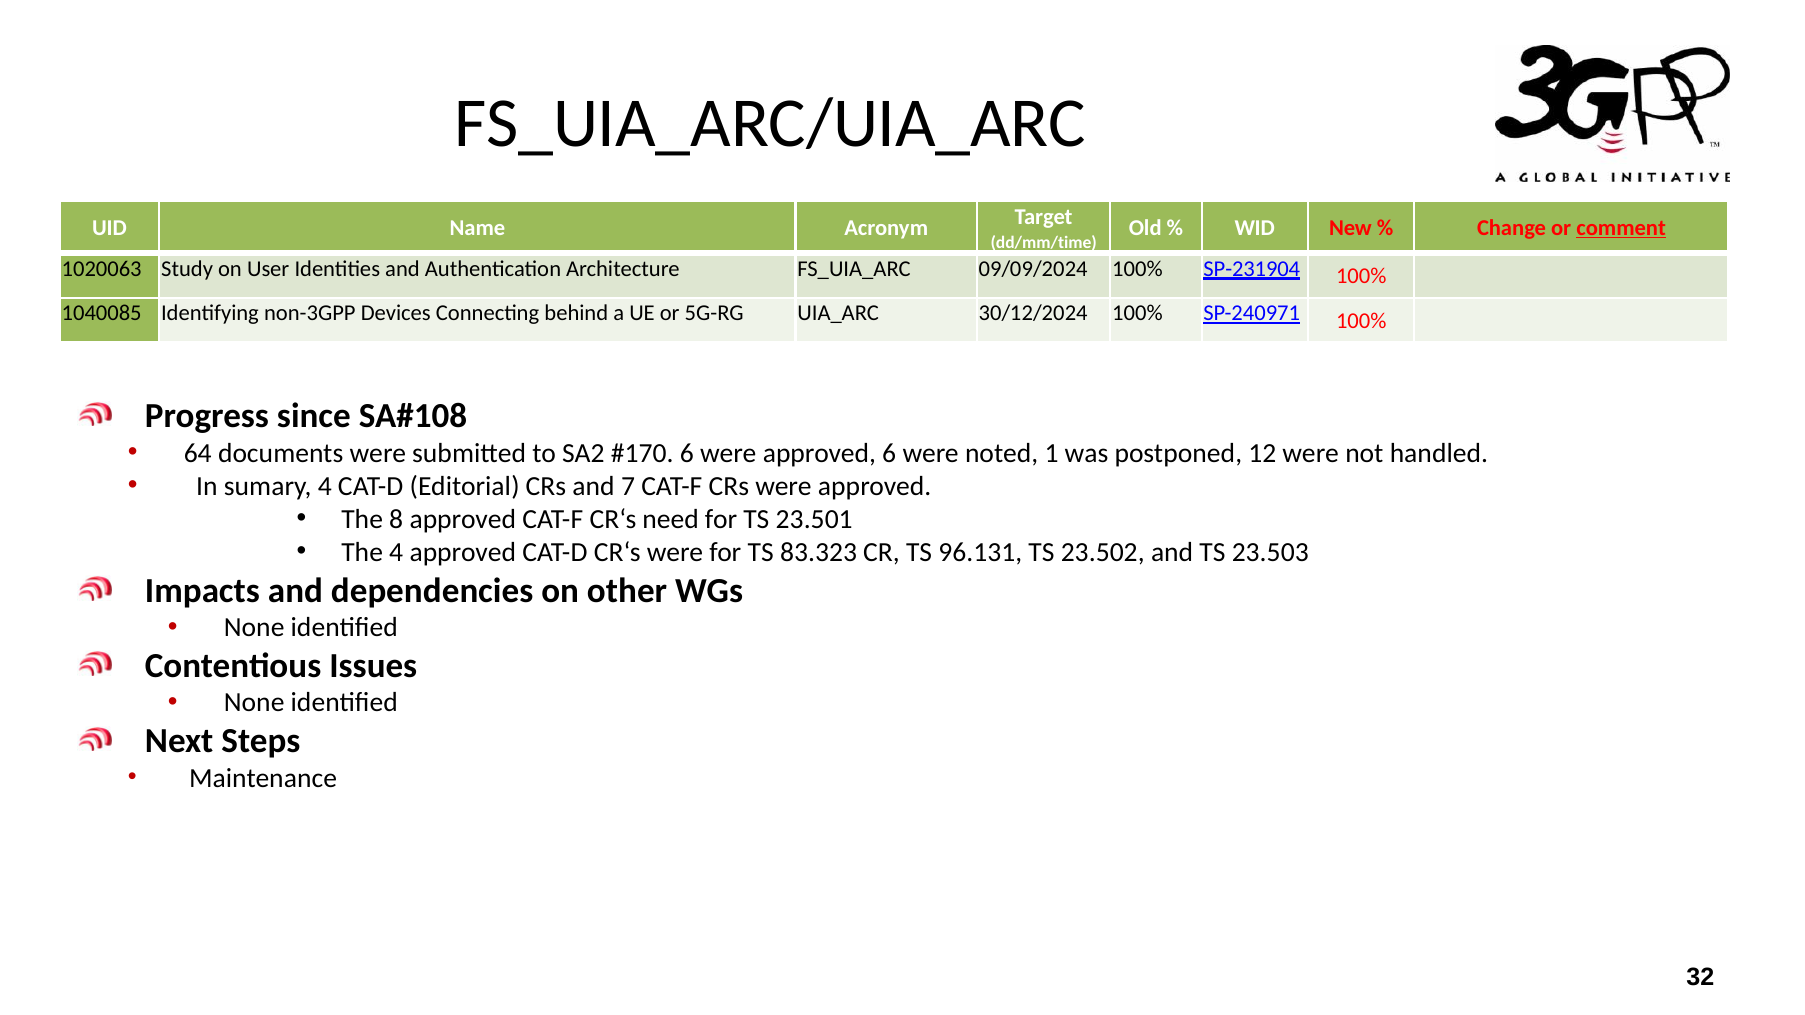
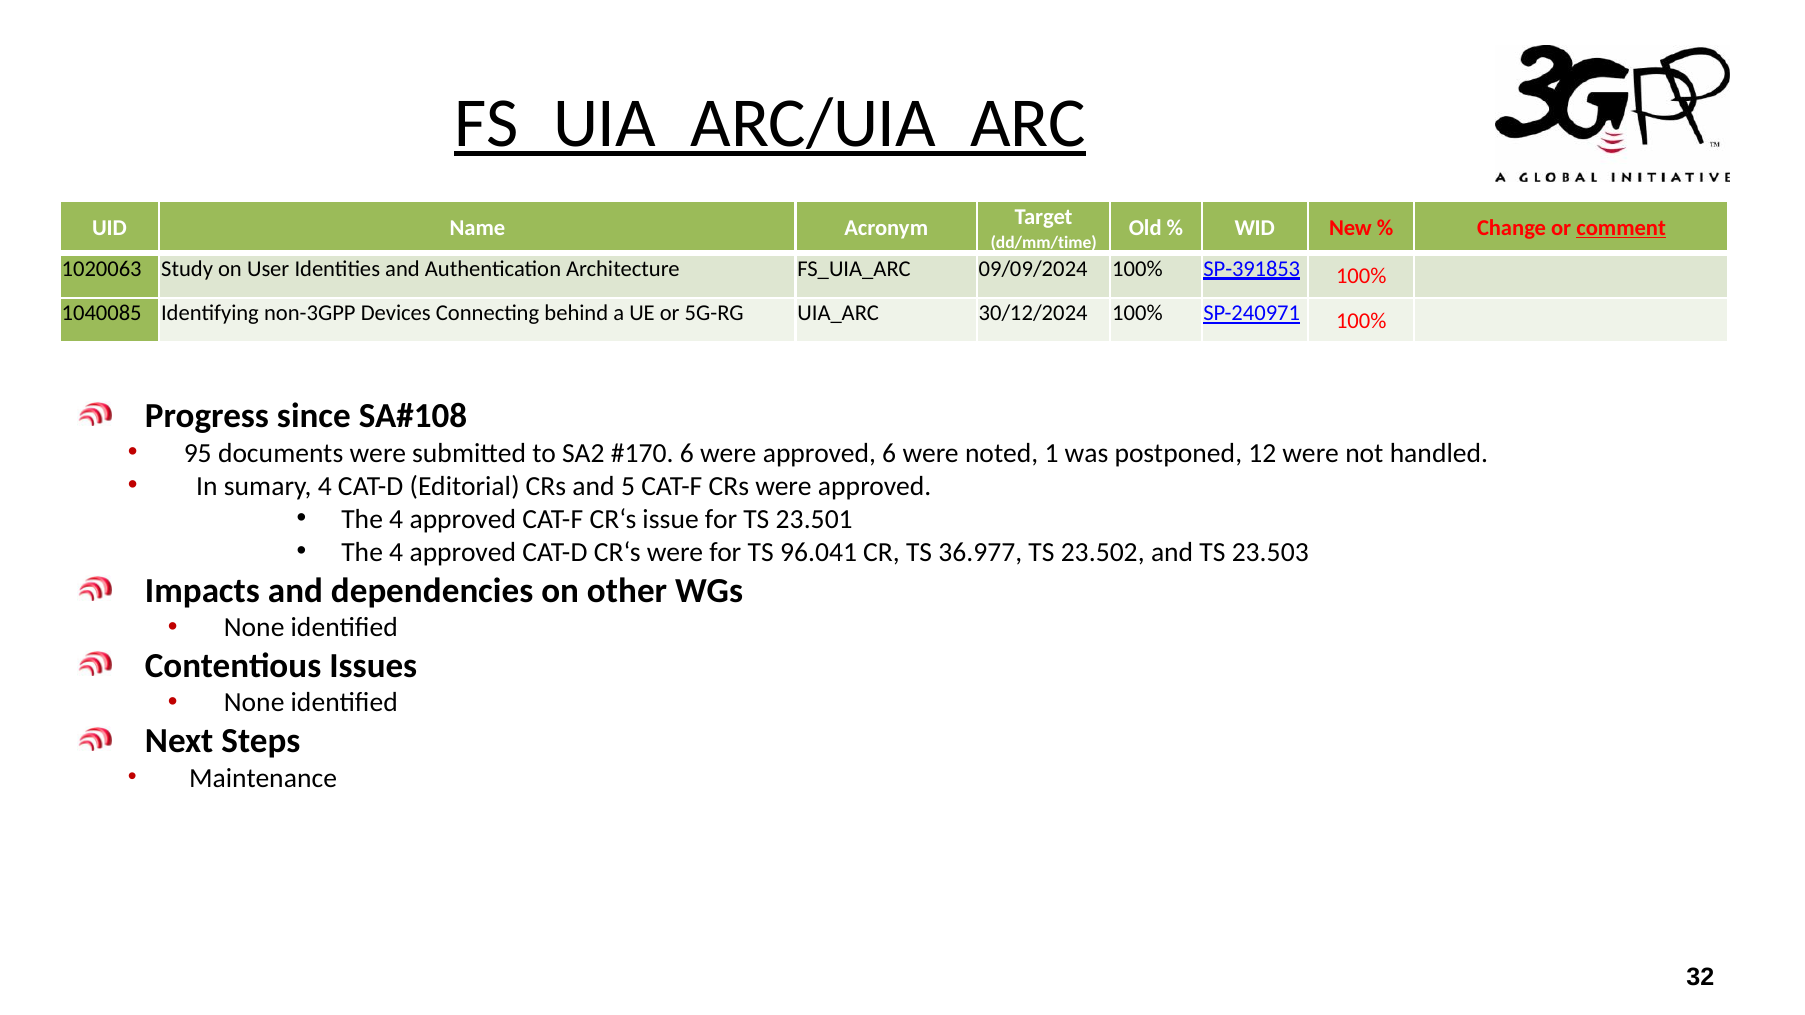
FS_UIA_ARC/UIA_ARC underline: none -> present
SP-231904: SP-231904 -> SP-391853
64: 64 -> 95
7: 7 -> 5
8 at (396, 519): 8 -> 4
need: need -> issue
83.323: 83.323 -> 96.041
96.131: 96.131 -> 36.977
